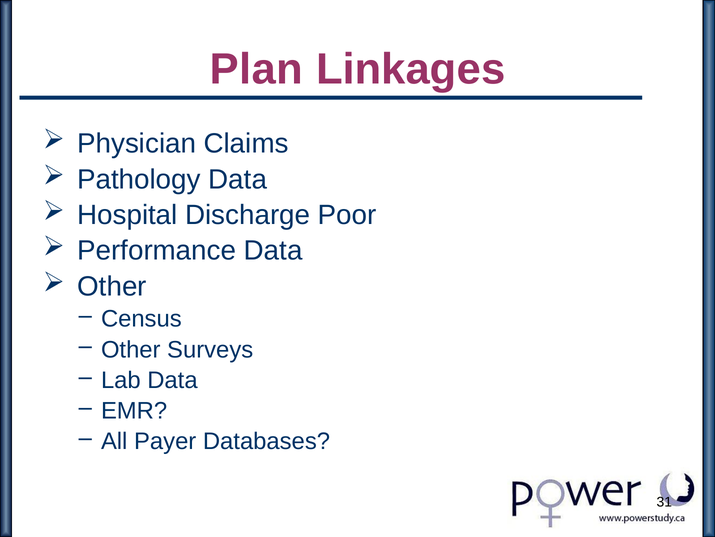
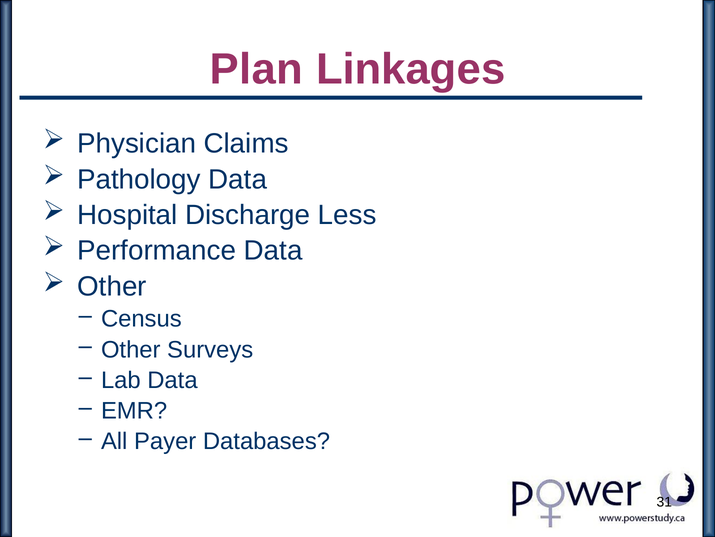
Poor: Poor -> Less
